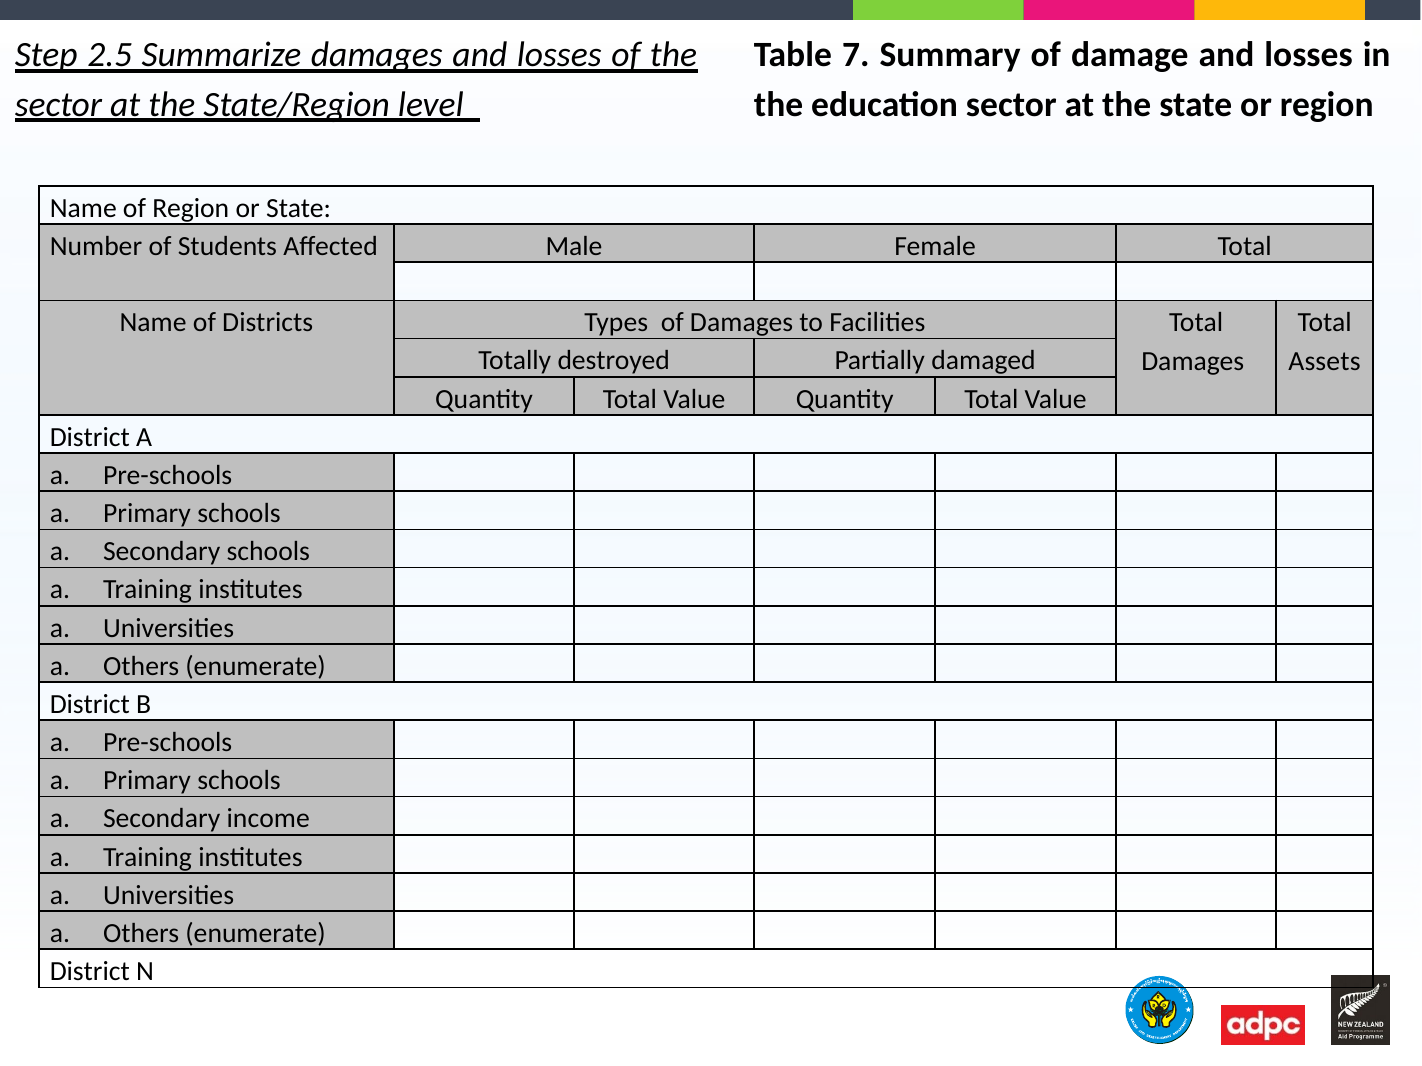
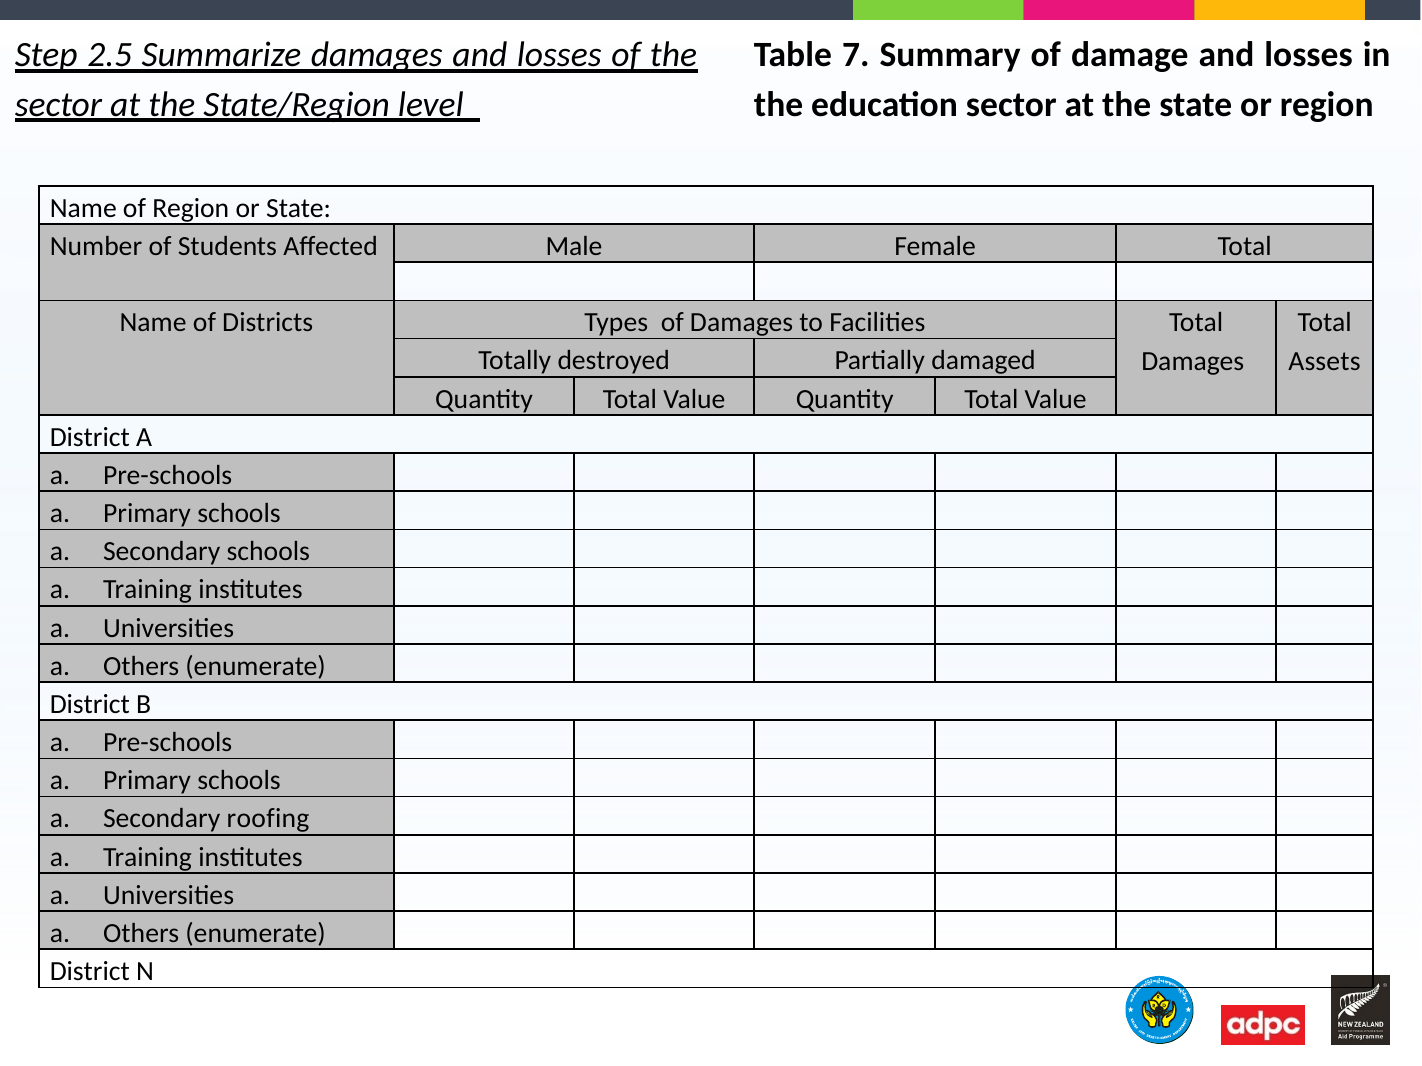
income: income -> roofing
